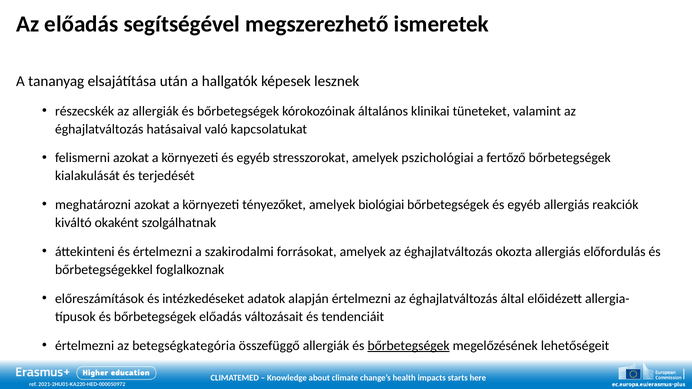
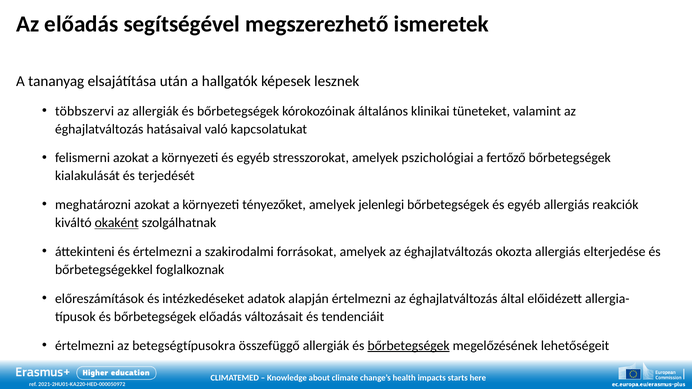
részecskék: részecskék -> többszervi
biológiai: biológiai -> jelenlegi
okaként underline: none -> present
előfordulás: előfordulás -> elterjedése
betegségkategória: betegségkategória -> betegségtípusokra
